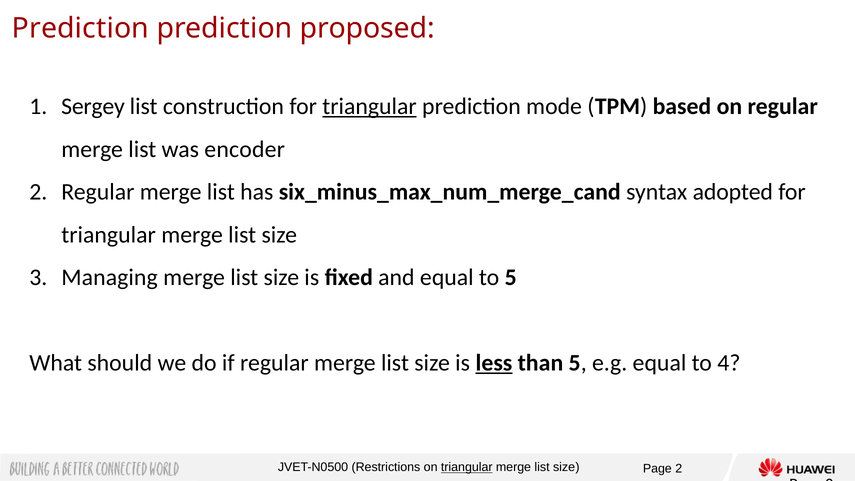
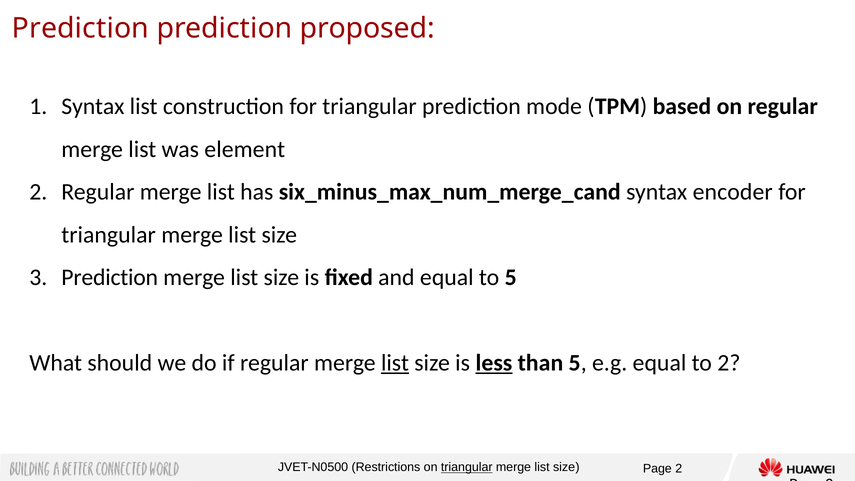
1 Sergey: Sergey -> Syntax
triangular at (370, 106) underline: present -> none
encoder: encoder -> element
adopted: adopted -> encoder
Managing at (110, 277): Managing -> Prediction
list at (395, 363) underline: none -> present
to 4: 4 -> 2
